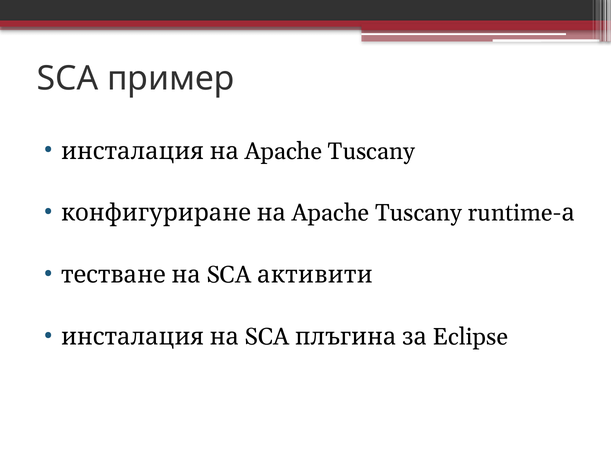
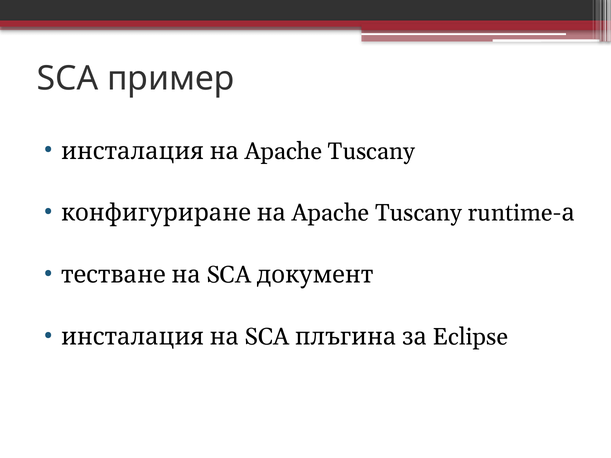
активити: активити -> документ
